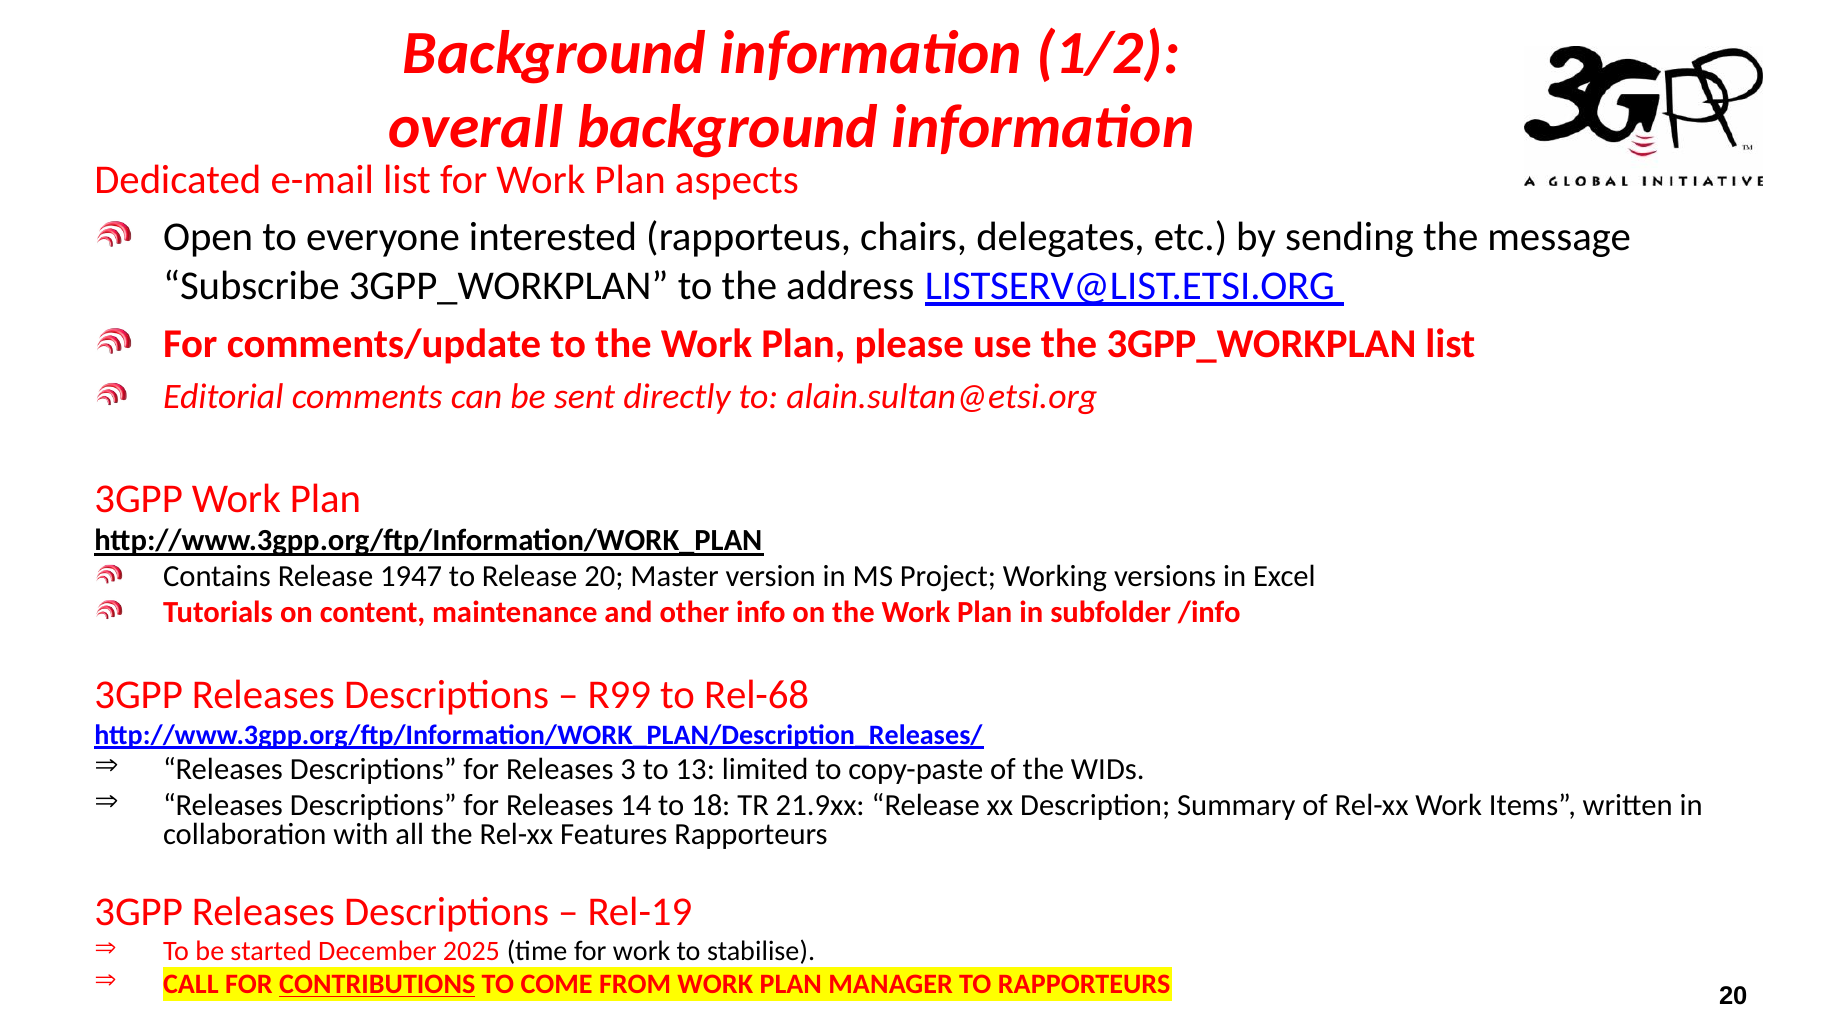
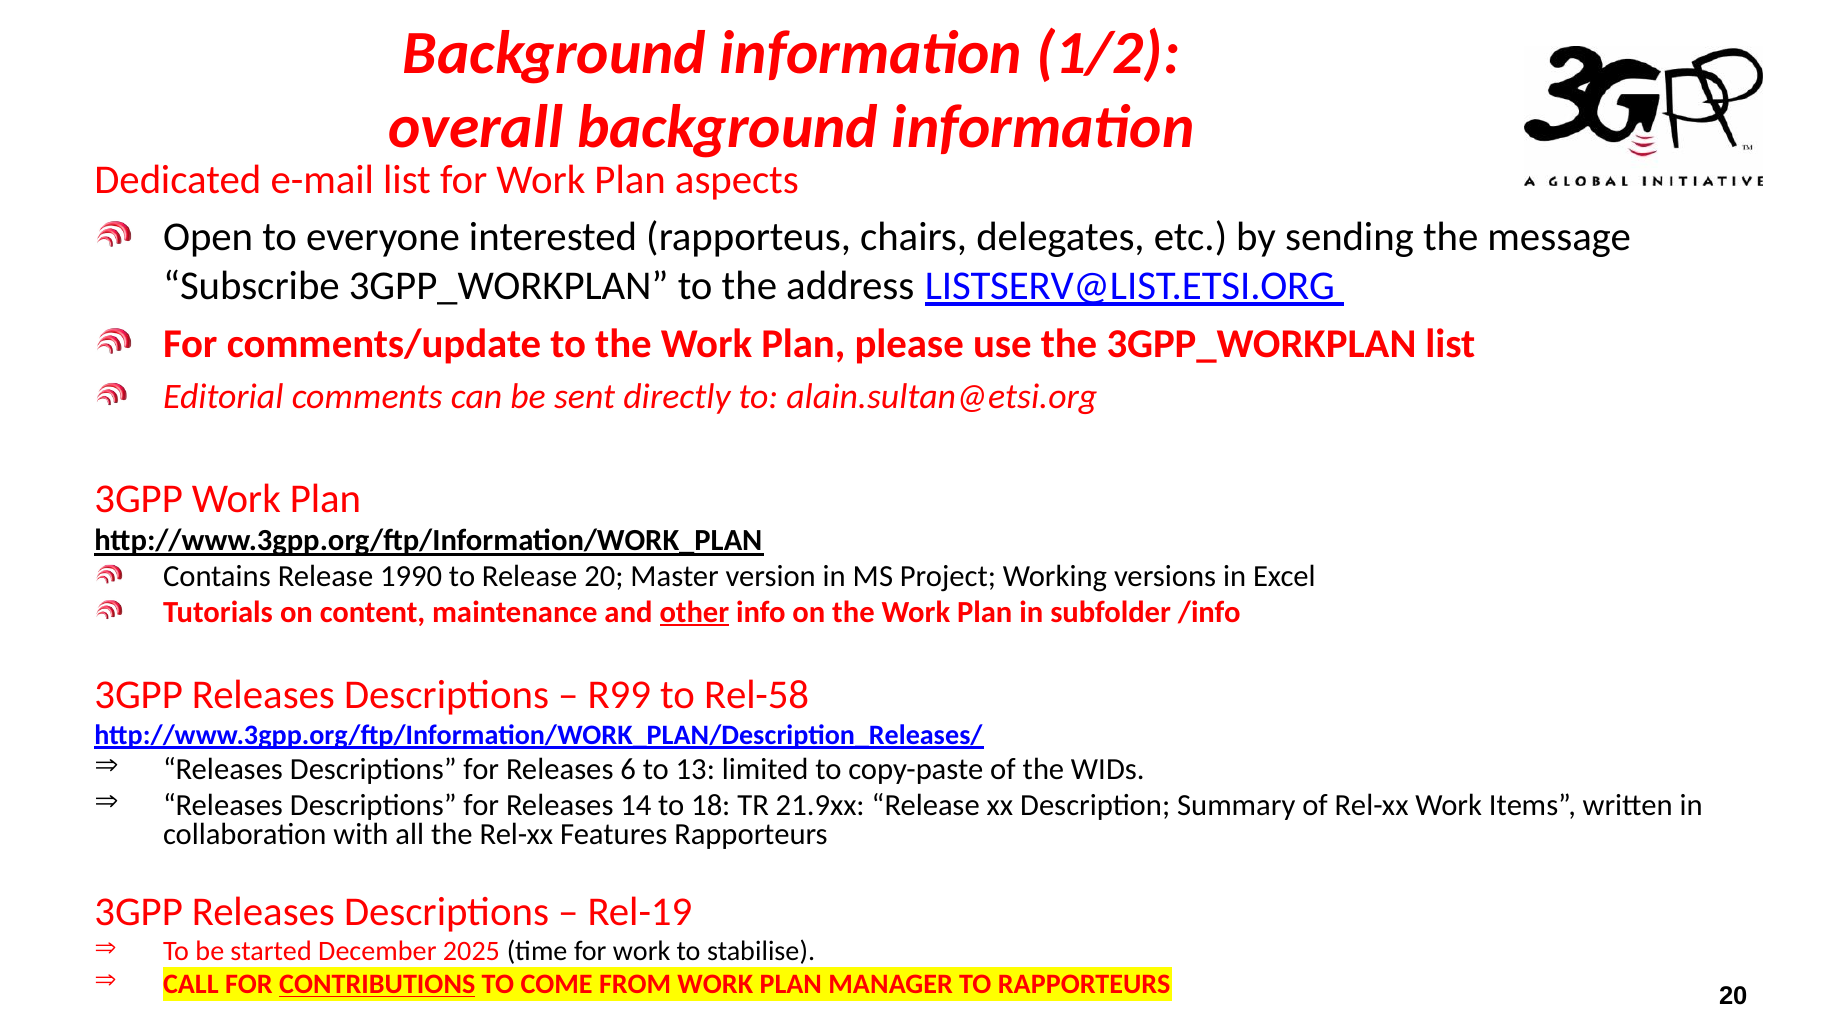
1947: 1947 -> 1990
other underline: none -> present
Rel-68: Rel-68 -> Rel-58
3: 3 -> 6
